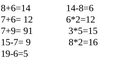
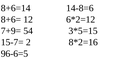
7+6=: 7+6= -> 8+6=
91: 91 -> 54
9: 9 -> 2
19-6=5: 19-6=5 -> 96-6=5
